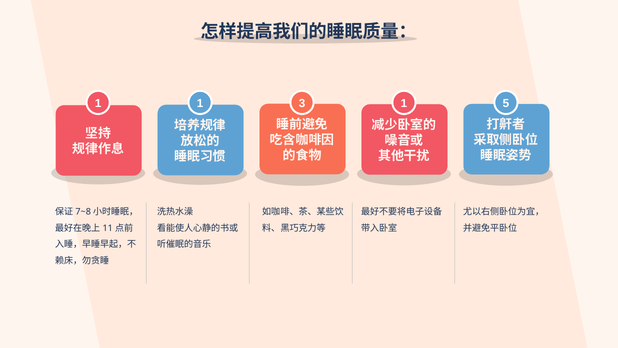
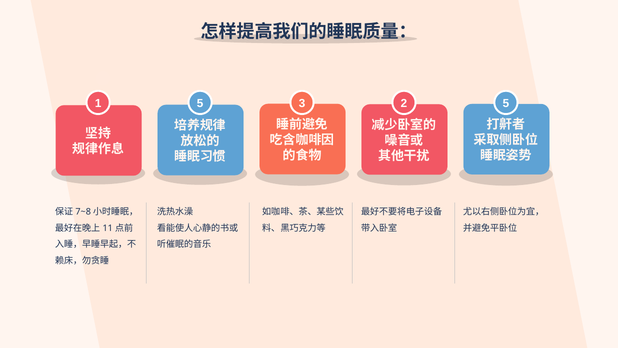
1 1: 1 -> 5
3 1: 1 -> 2
